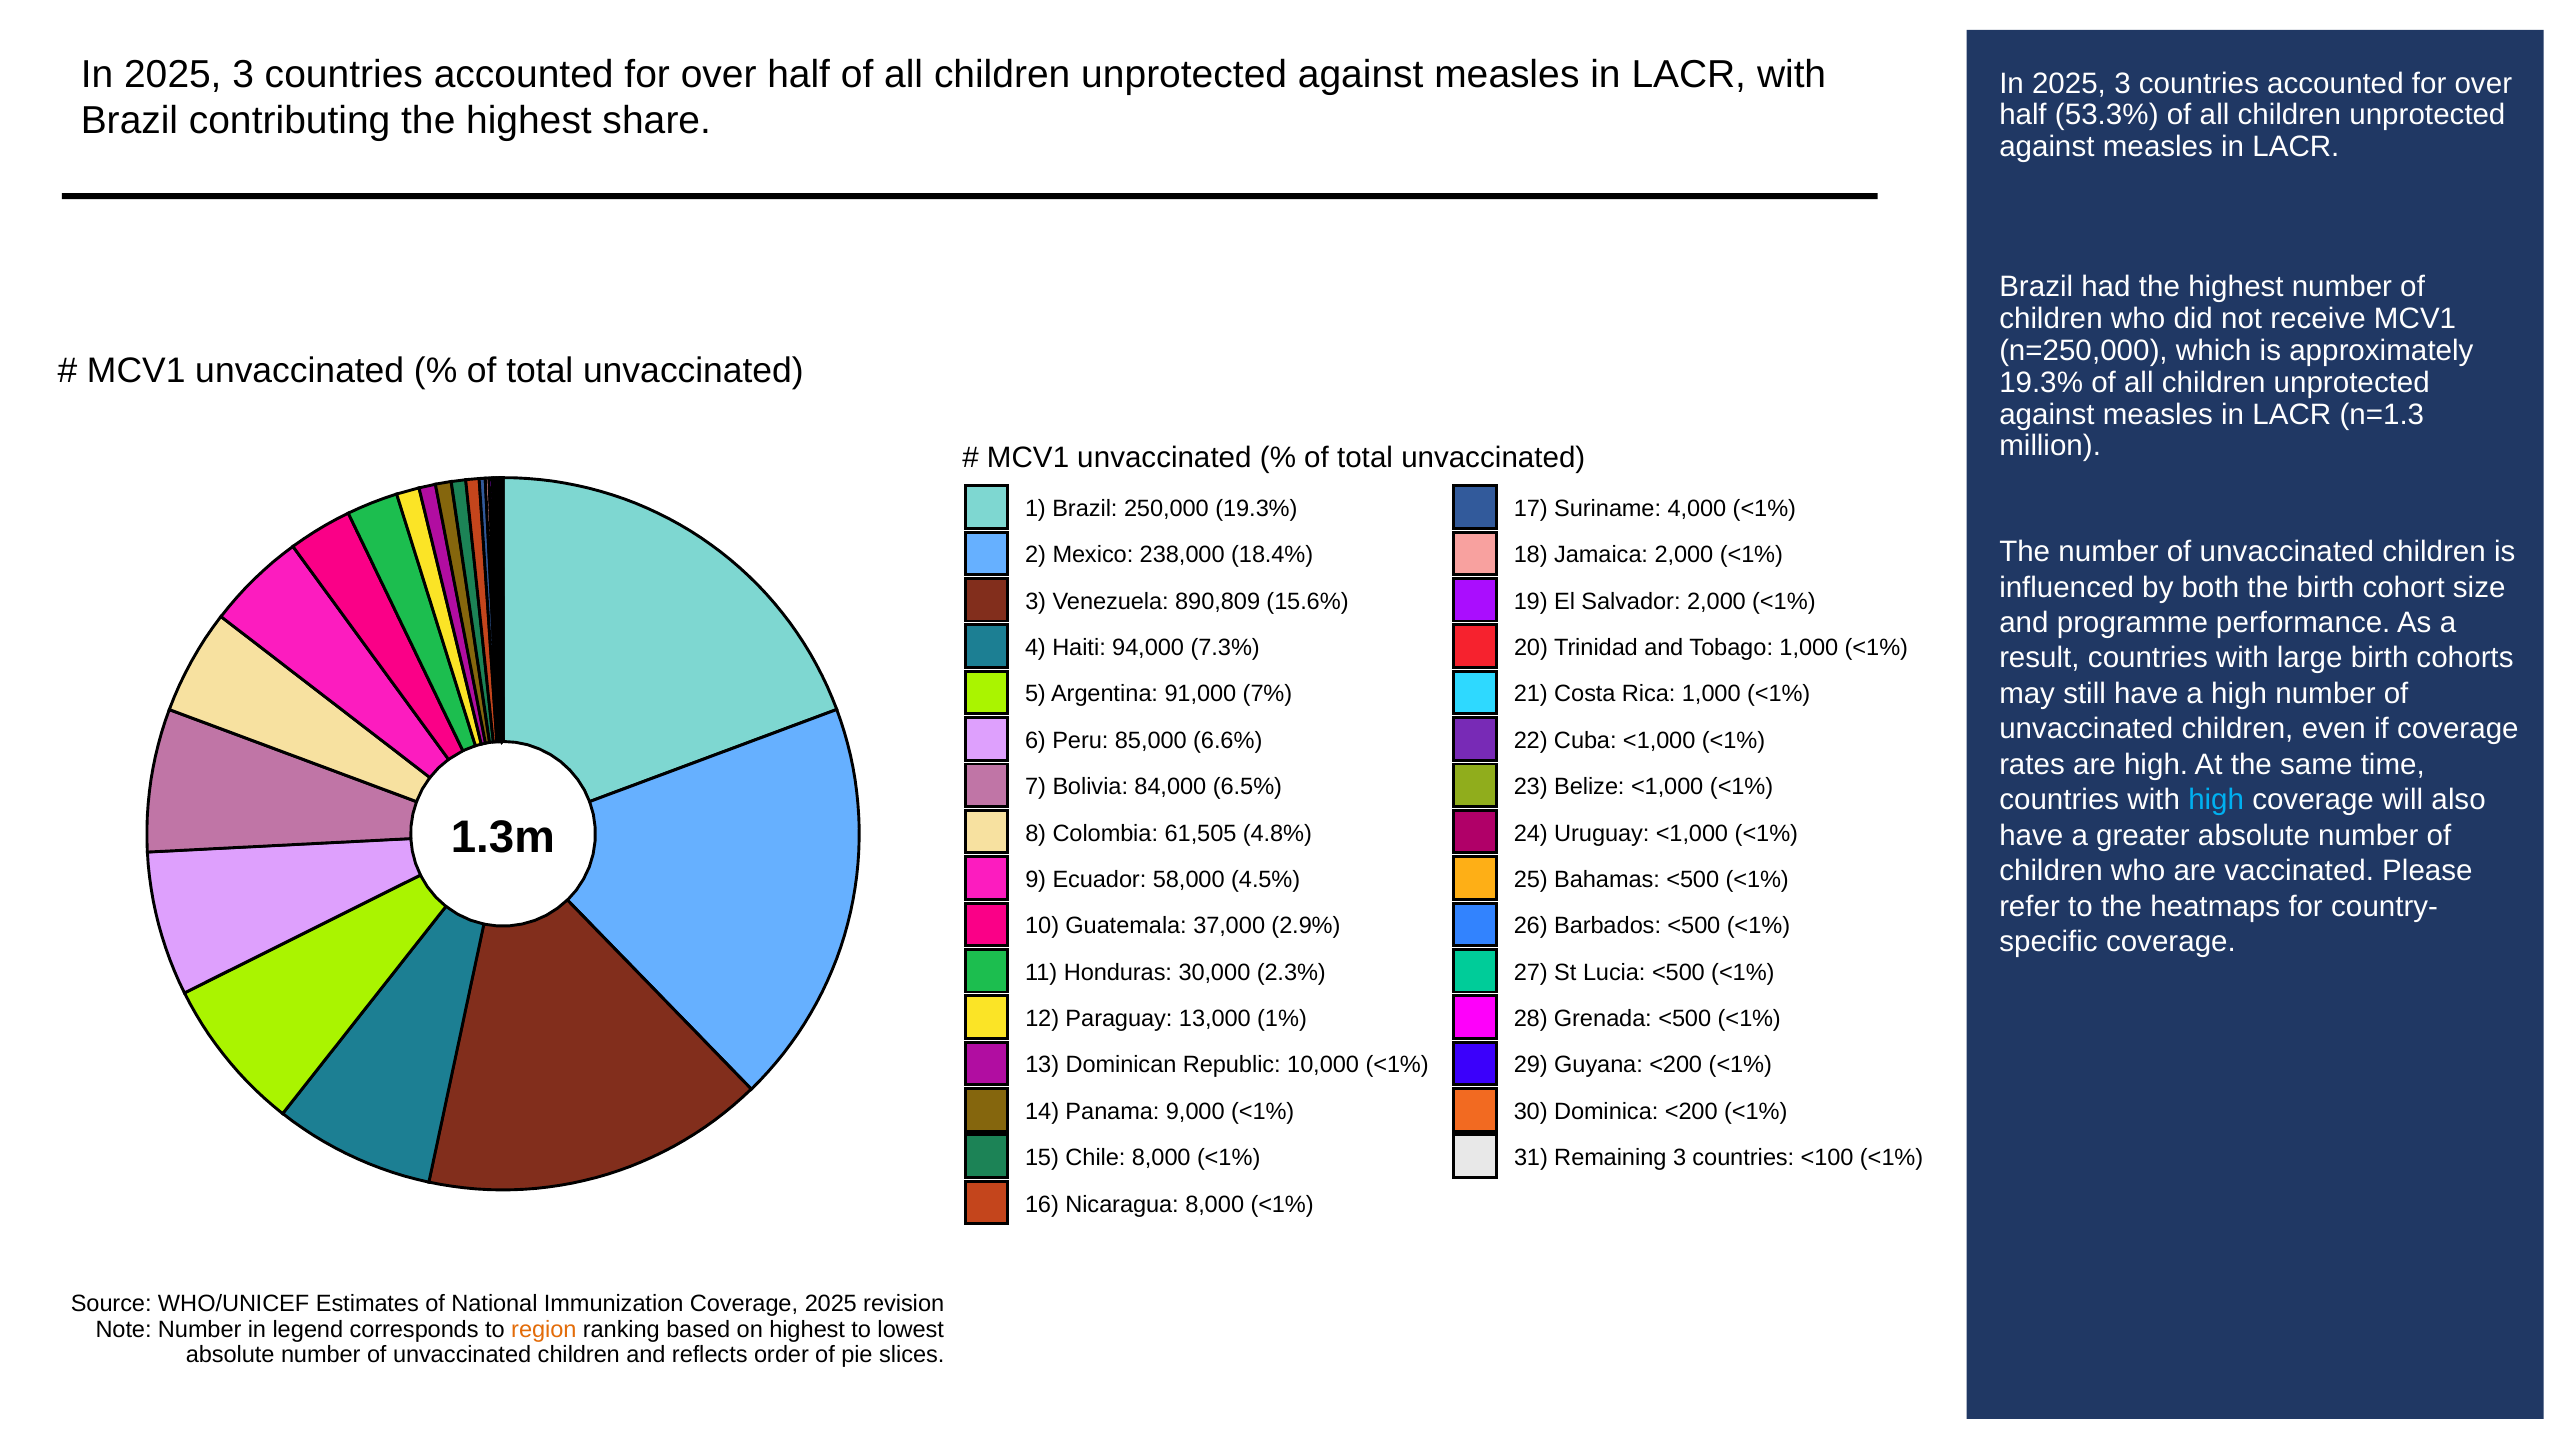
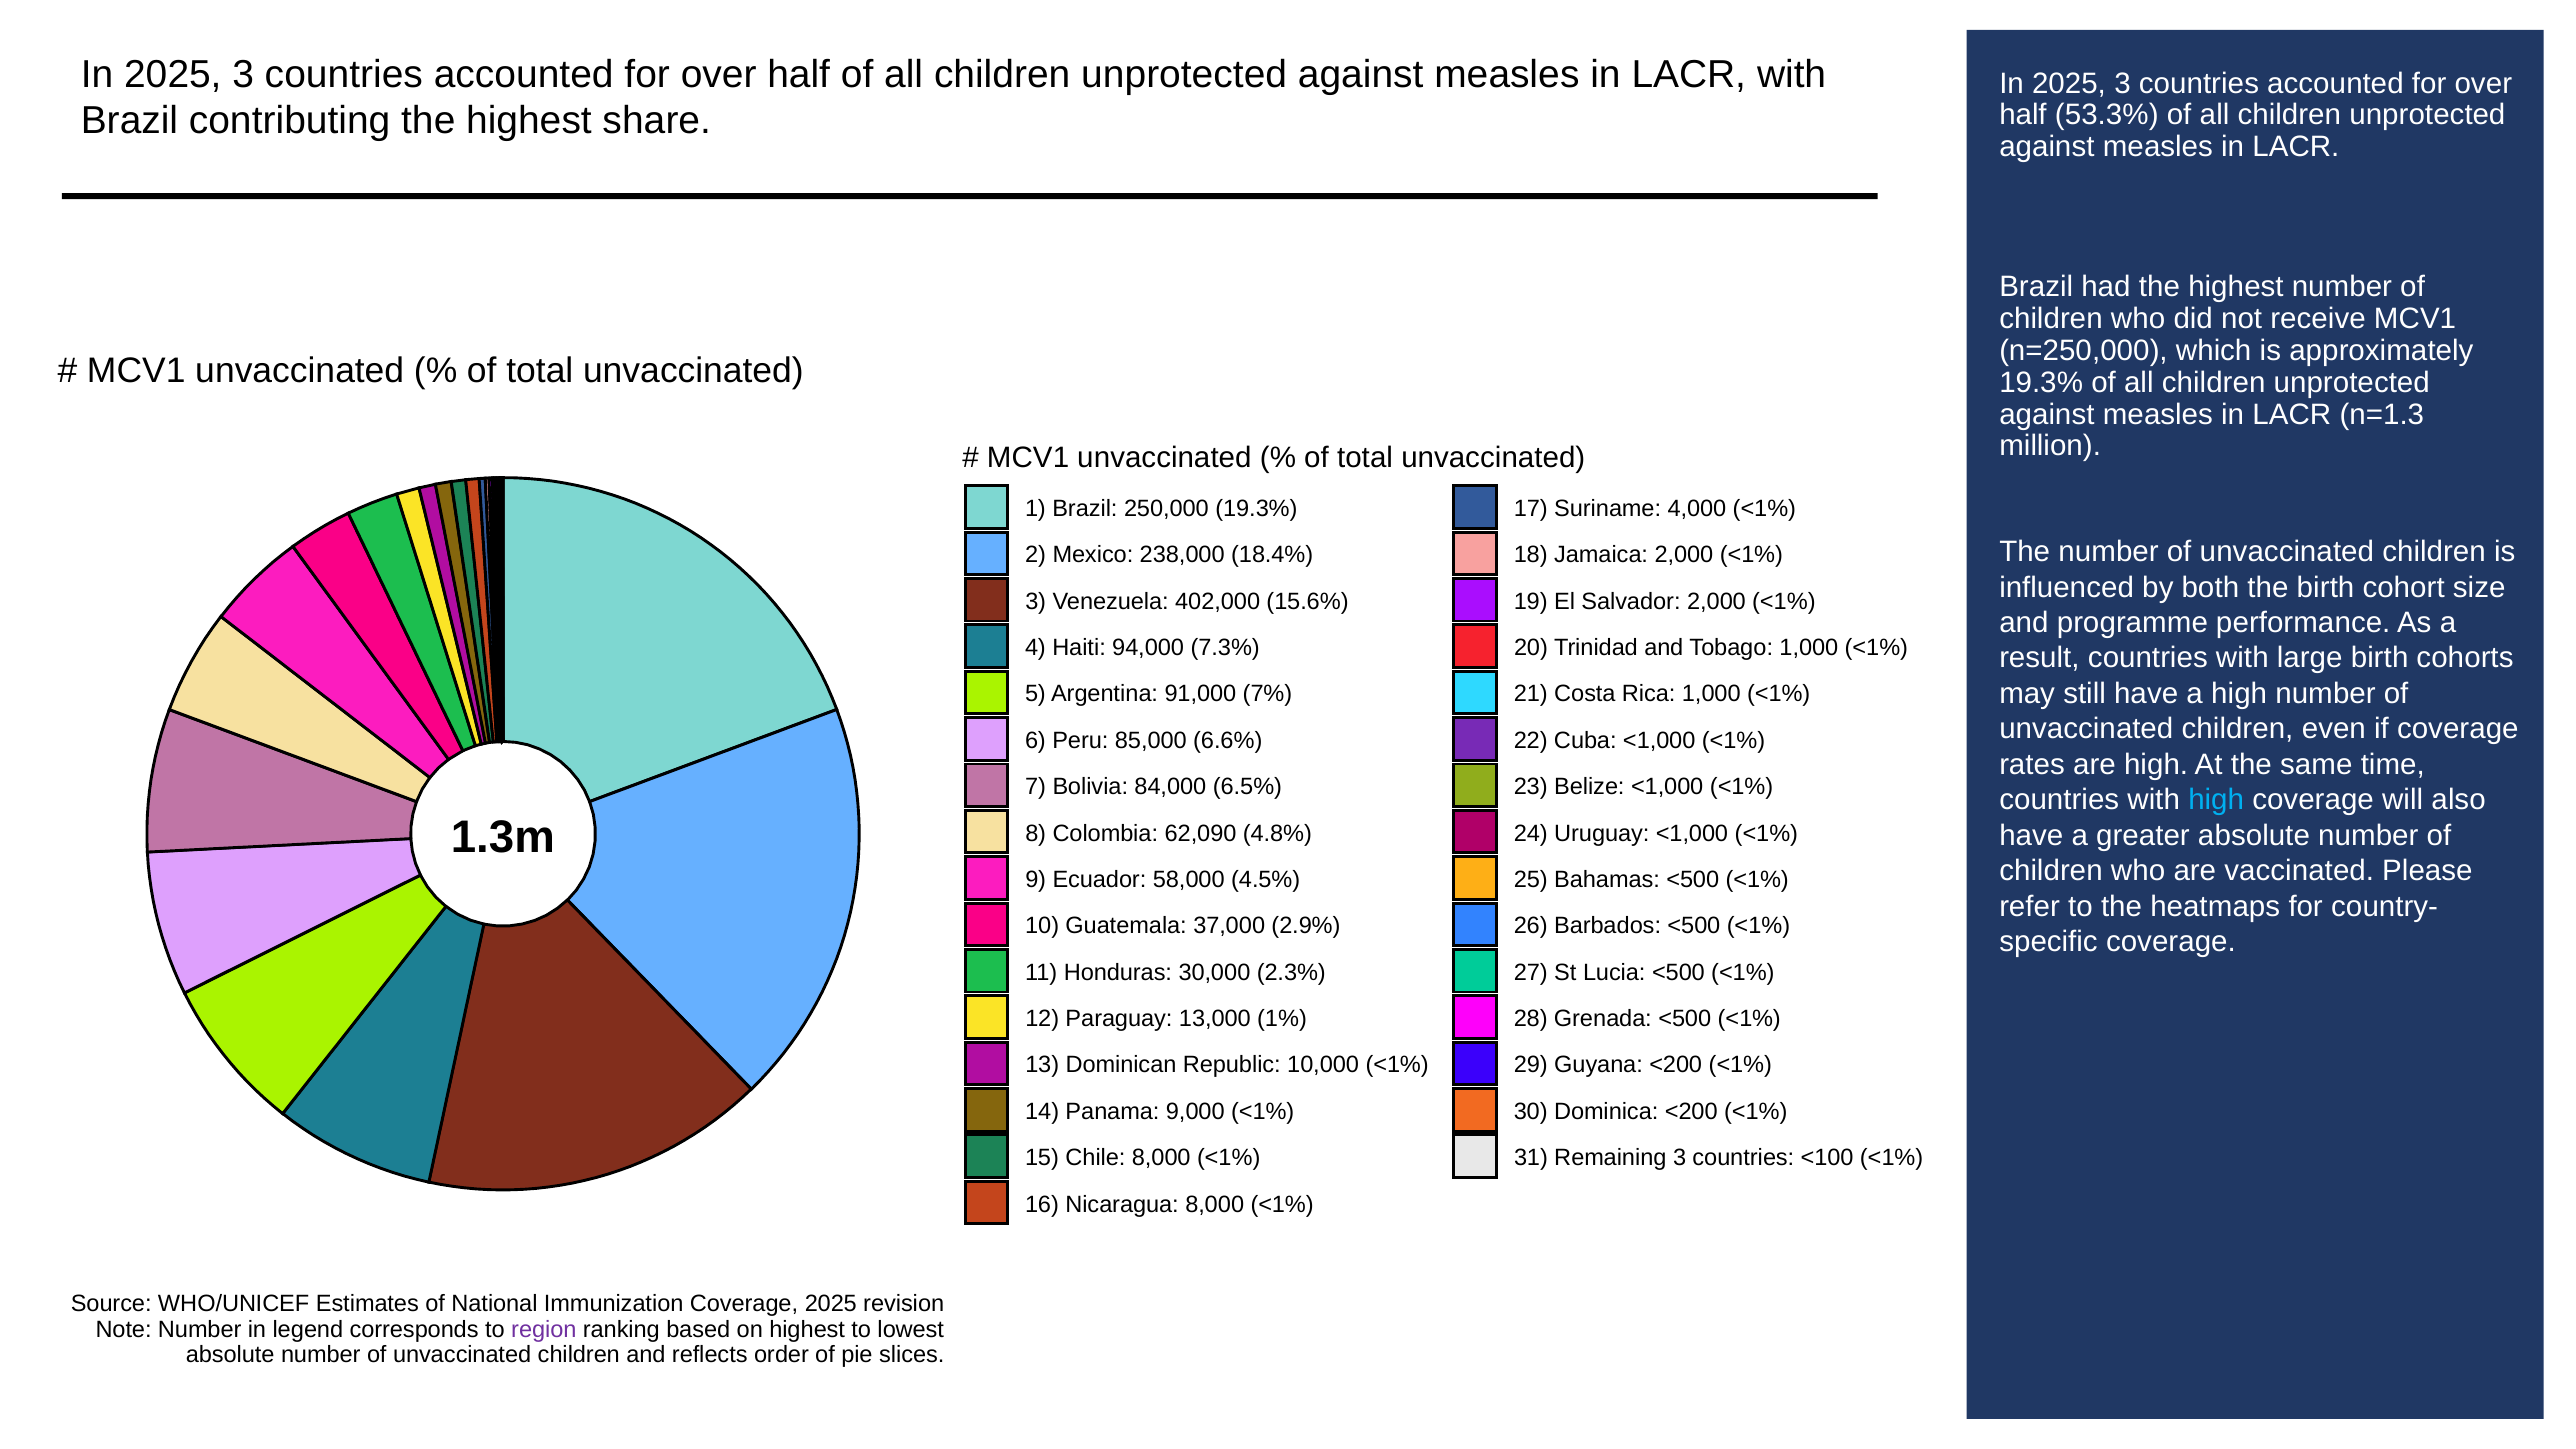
890,809: 890,809 -> 402,000
61,505: 61,505 -> 62,090
region colour: orange -> purple
